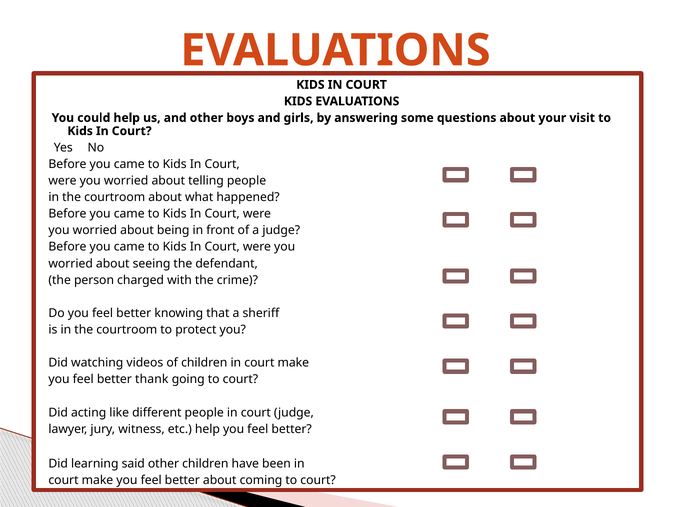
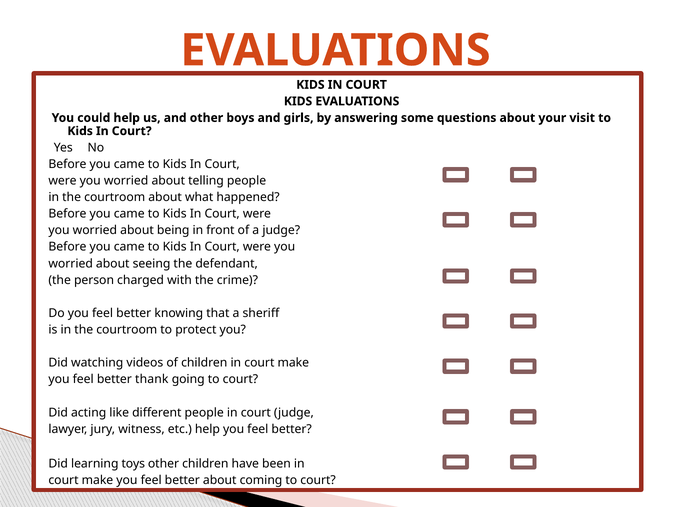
said: said -> toys
